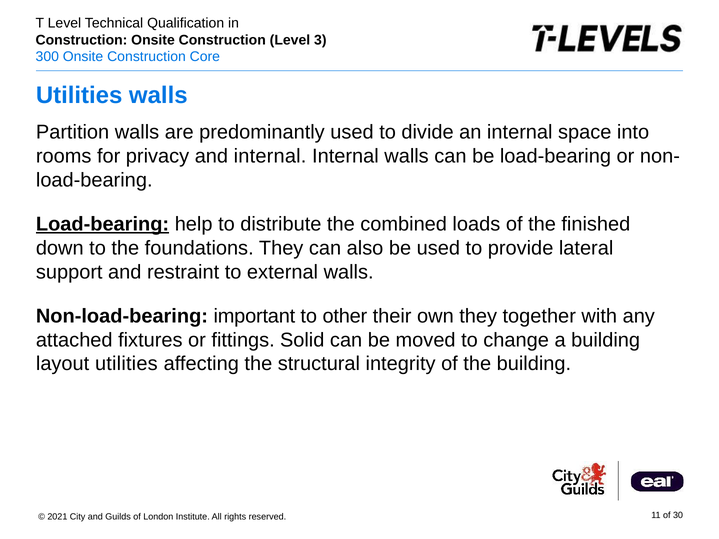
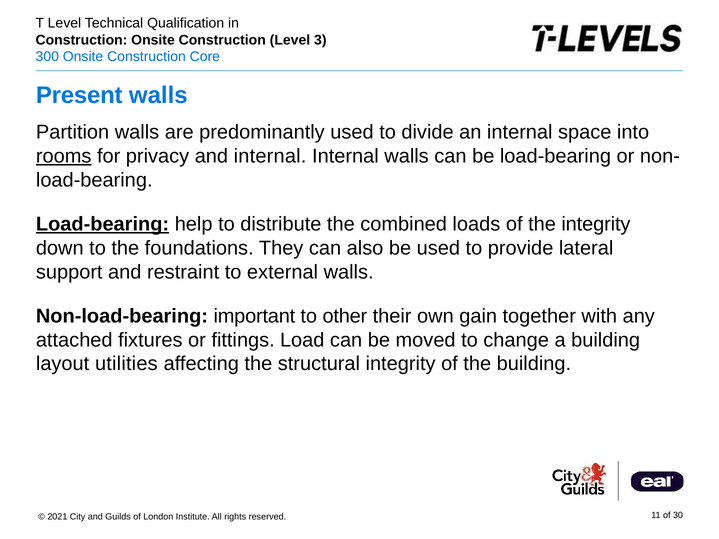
Utilities at (79, 95): Utilities -> Present
rooms underline: none -> present
the finished: finished -> integrity
own they: they -> gain
Solid: Solid -> Load
